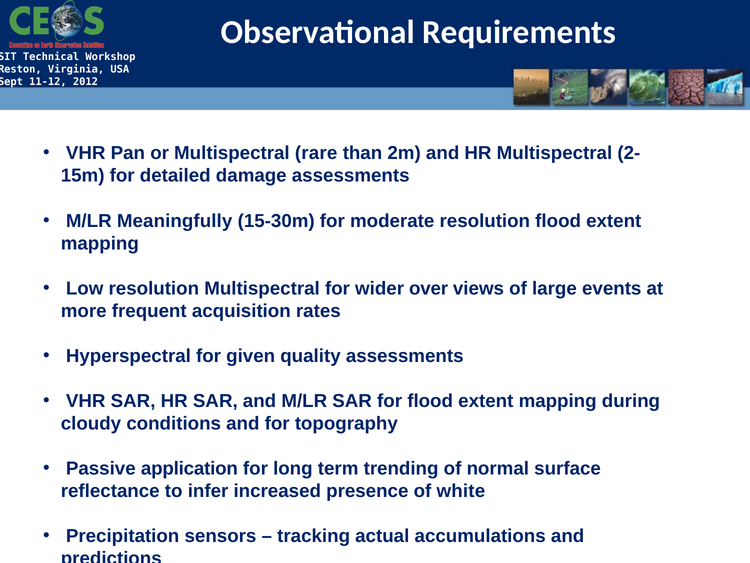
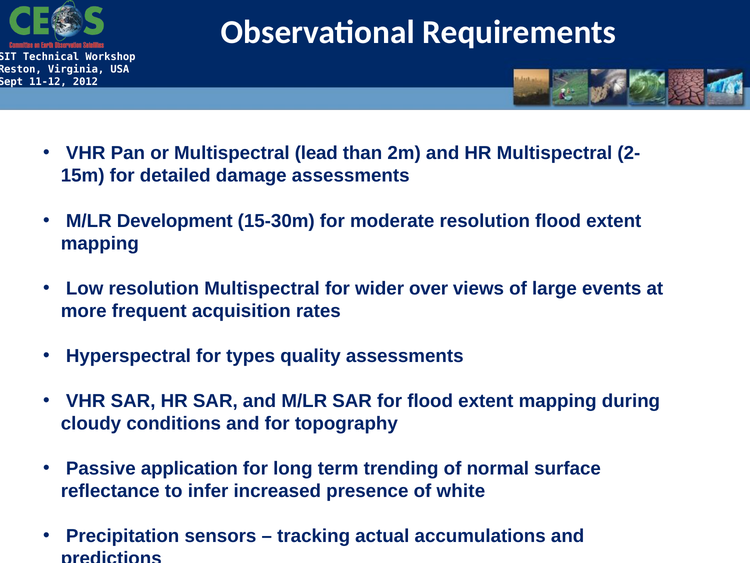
rare: rare -> lead
Meaningfully: Meaningfully -> Development
given: given -> types
